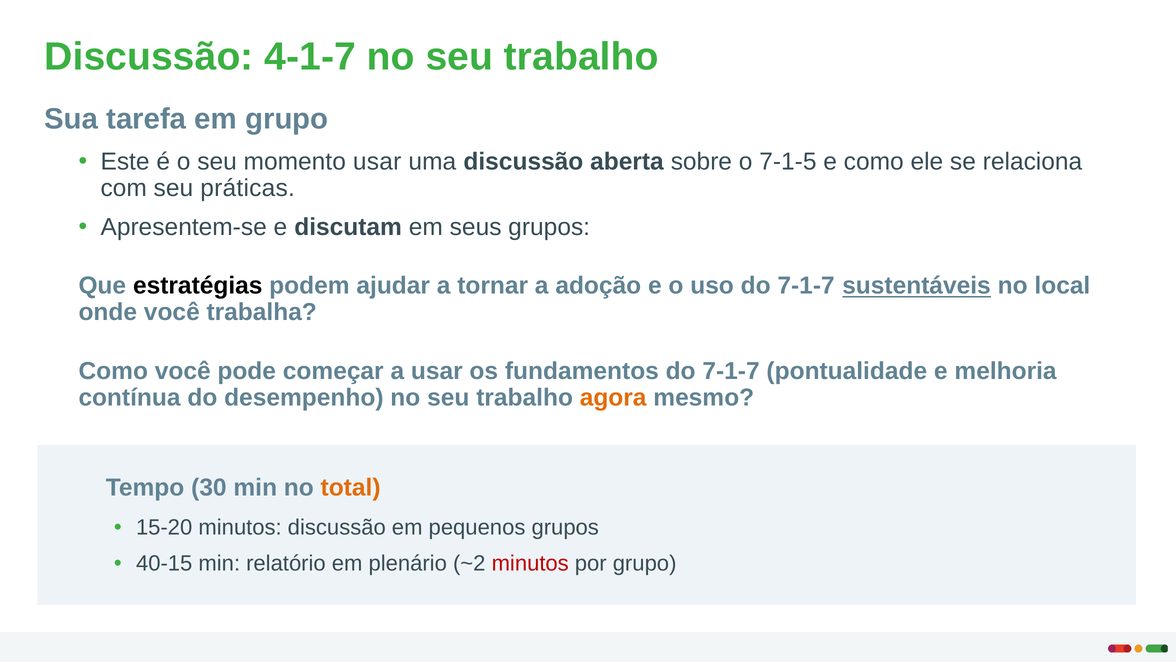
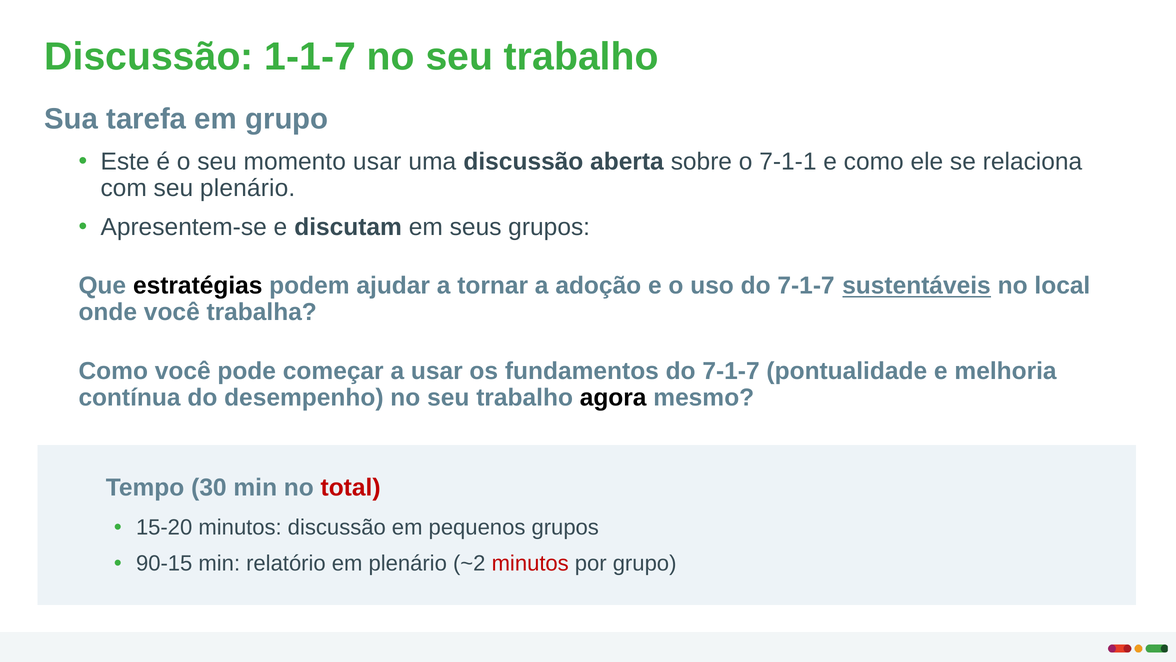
4-1-7: 4-1-7 -> 1-1-7
7-1-5: 7-1-5 -> 7-1-1
seu práticas: práticas -> plenário
agora colour: orange -> black
total colour: orange -> red
40-15: 40-15 -> 90-15
